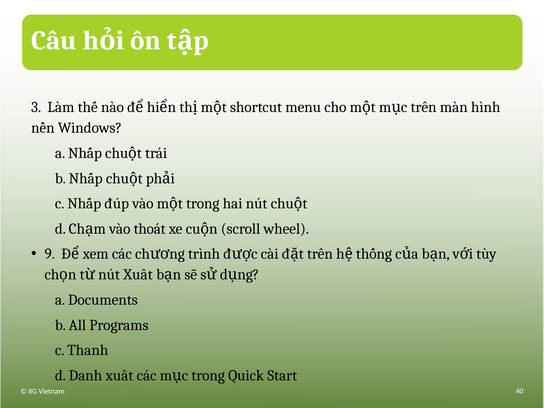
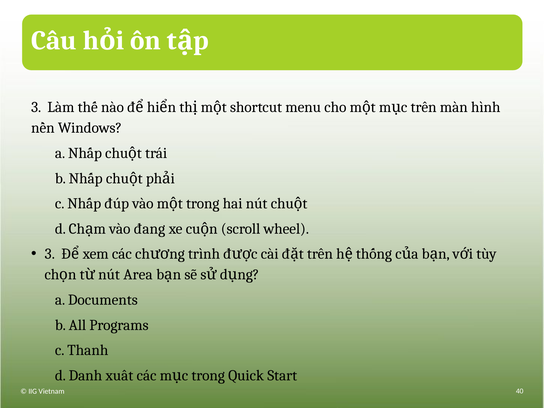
thoát: thoát -> đang
9 at (50, 254): 9 -> 3
nút Xuât: Xuât -> Area
